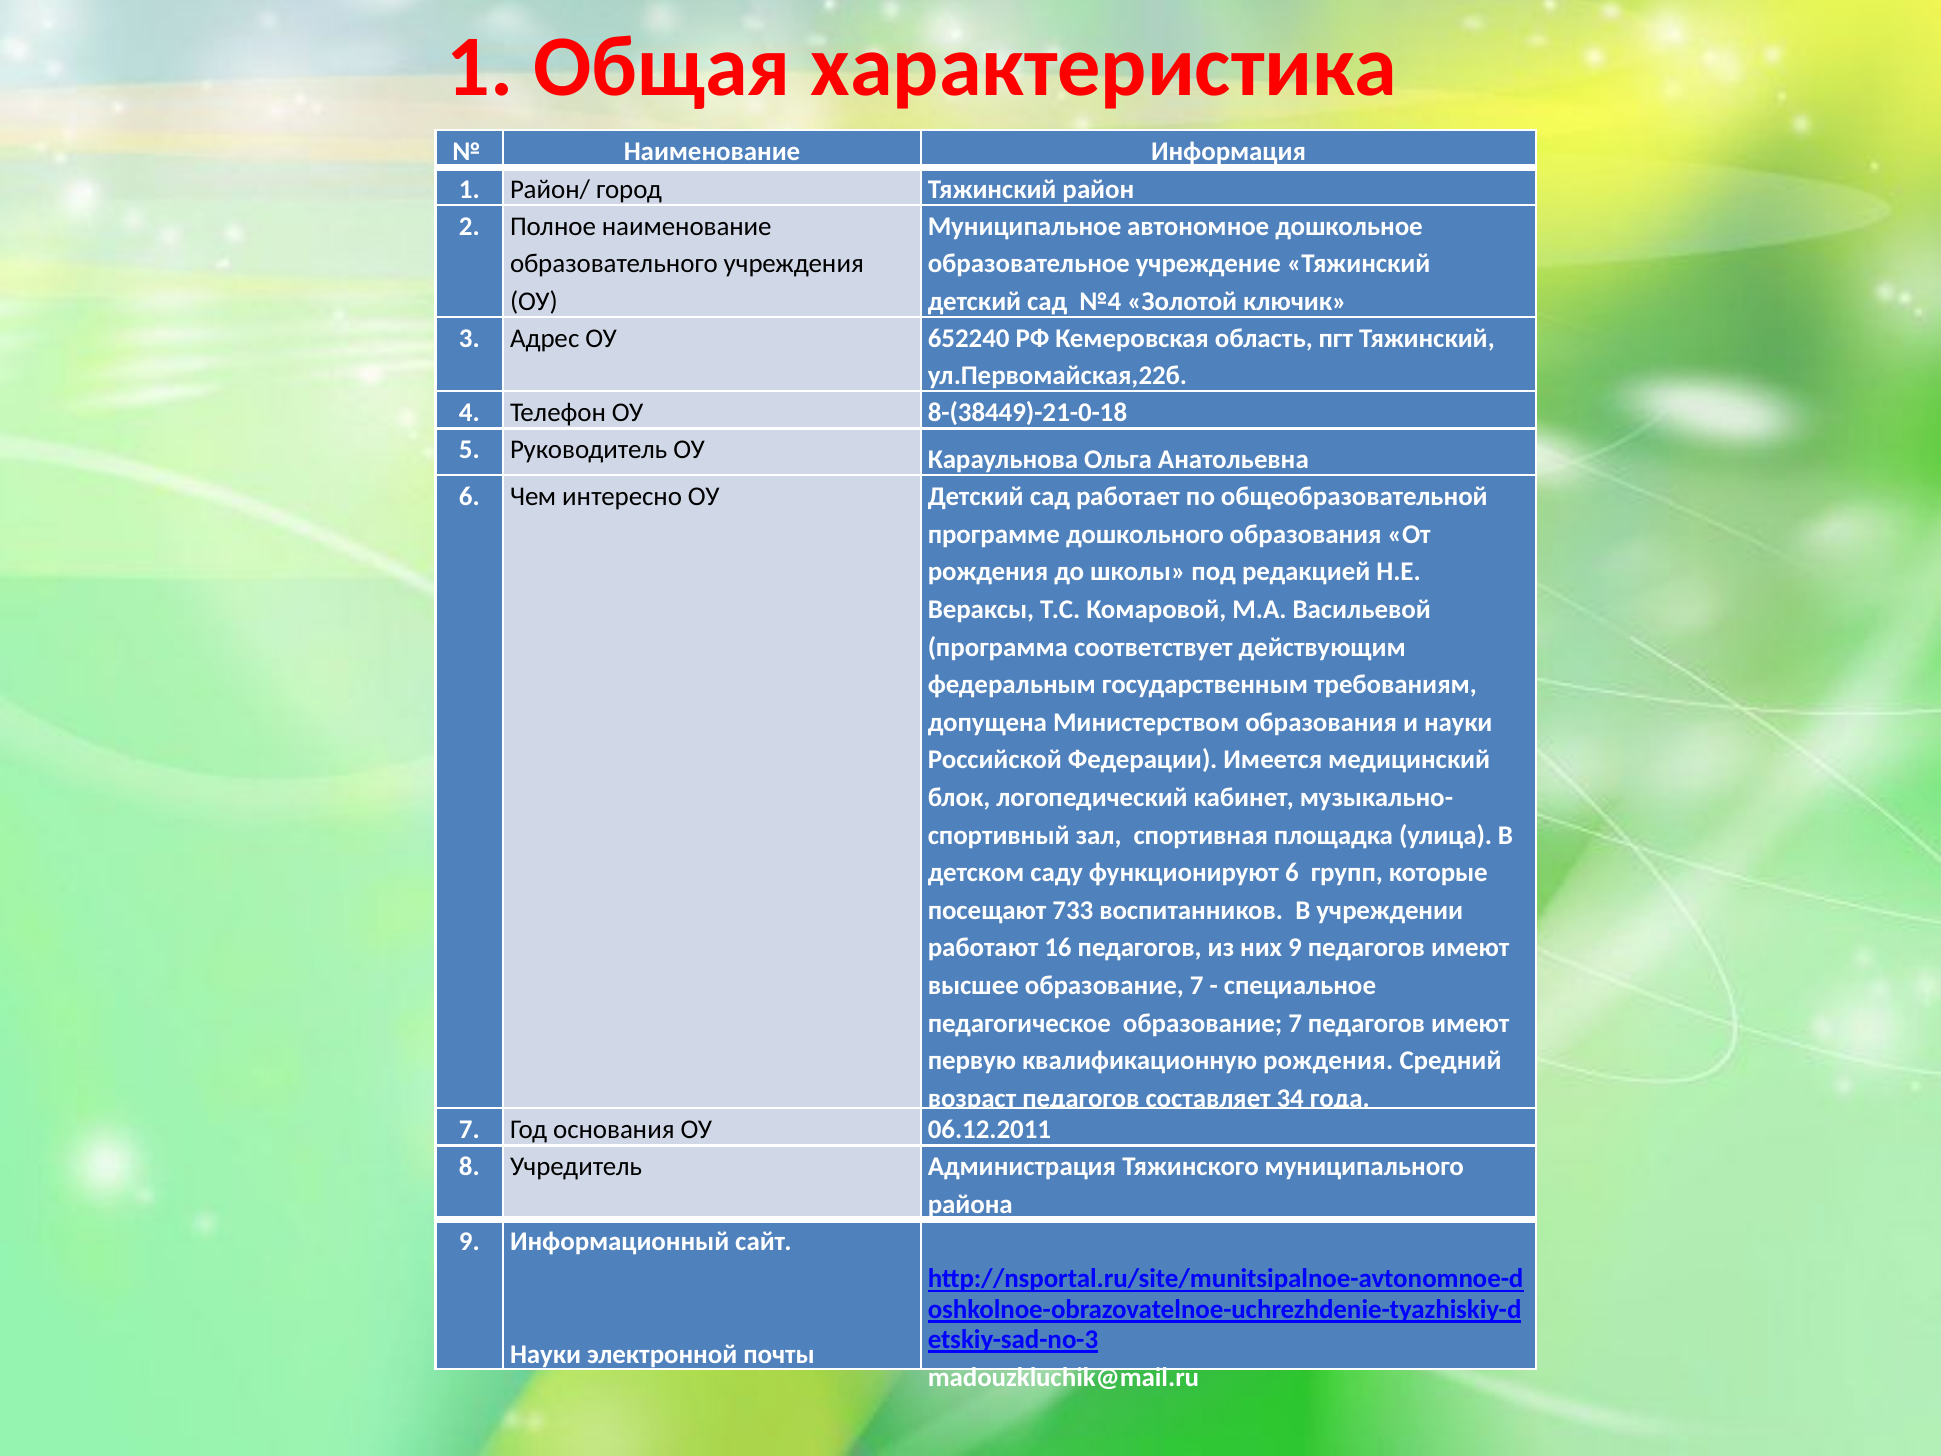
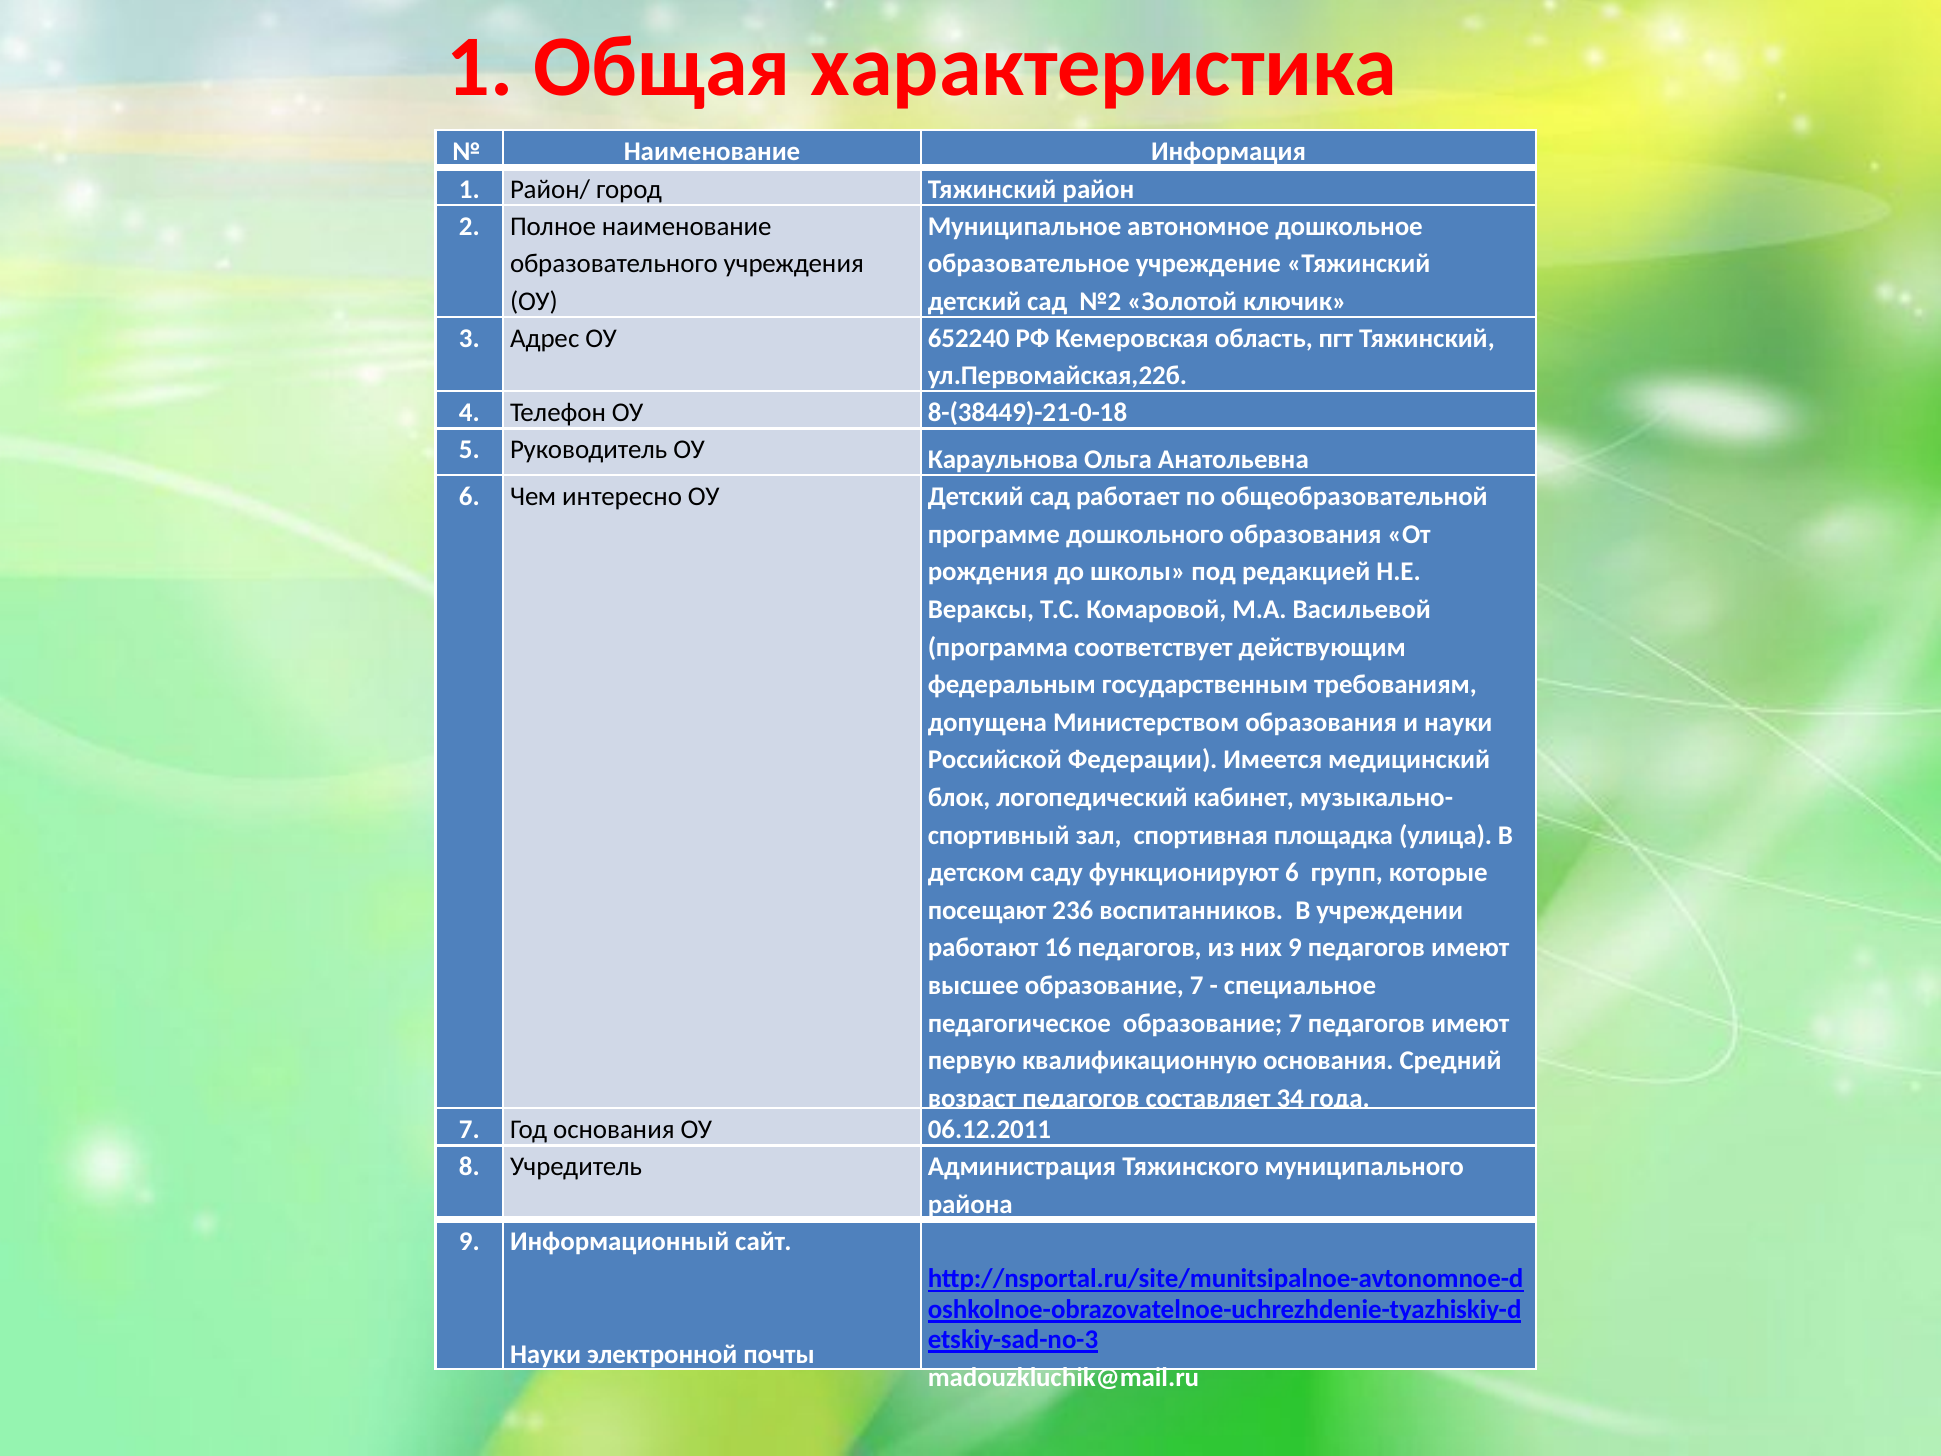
№4: №4 -> №2
733: 733 -> 236
квалификационную рождения: рождения -> основания
